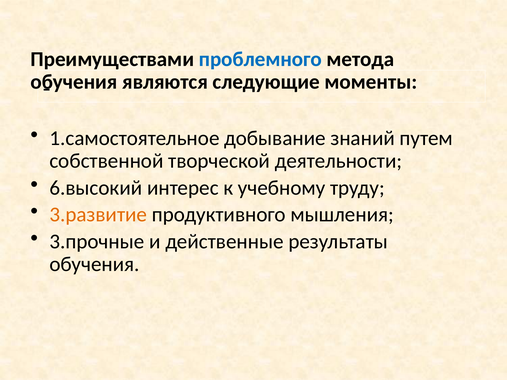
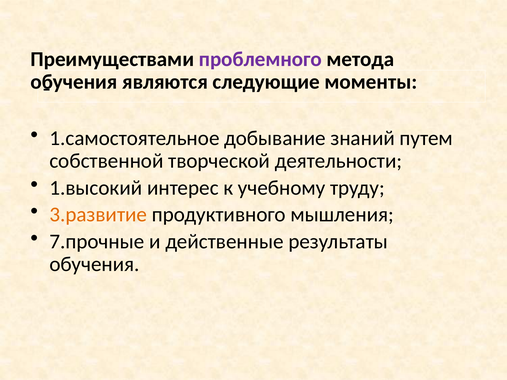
проблемного colour: blue -> purple
6.высокий: 6.высокий -> 1.высокий
3.прочные: 3.прочные -> 7.прочные
